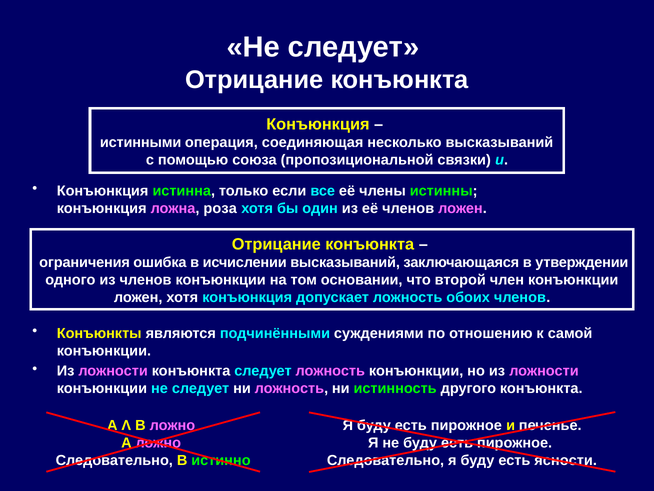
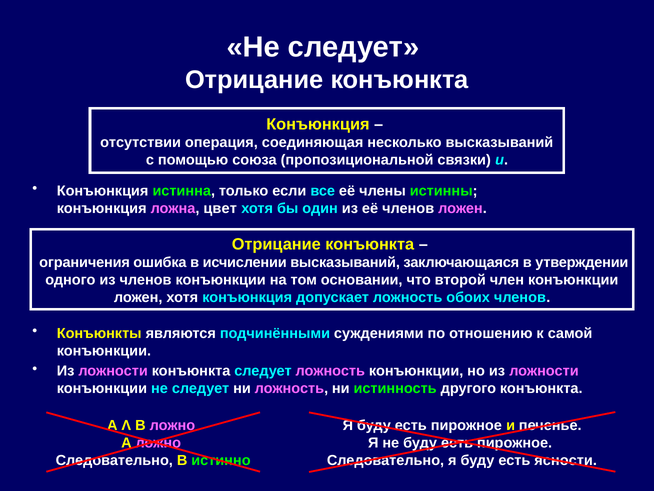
истинными: истинными -> отсутствии
роза: роза -> цвет
